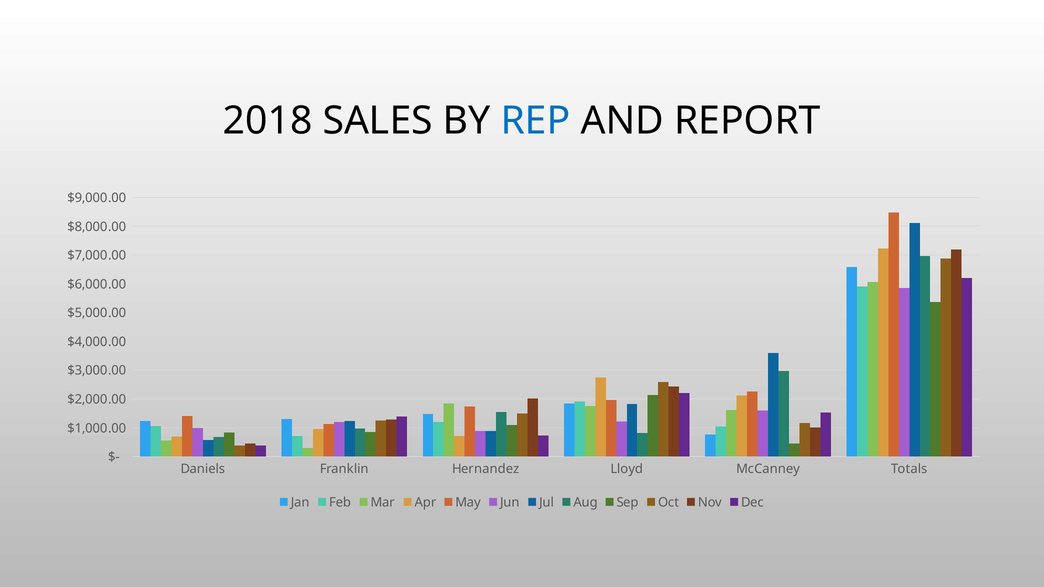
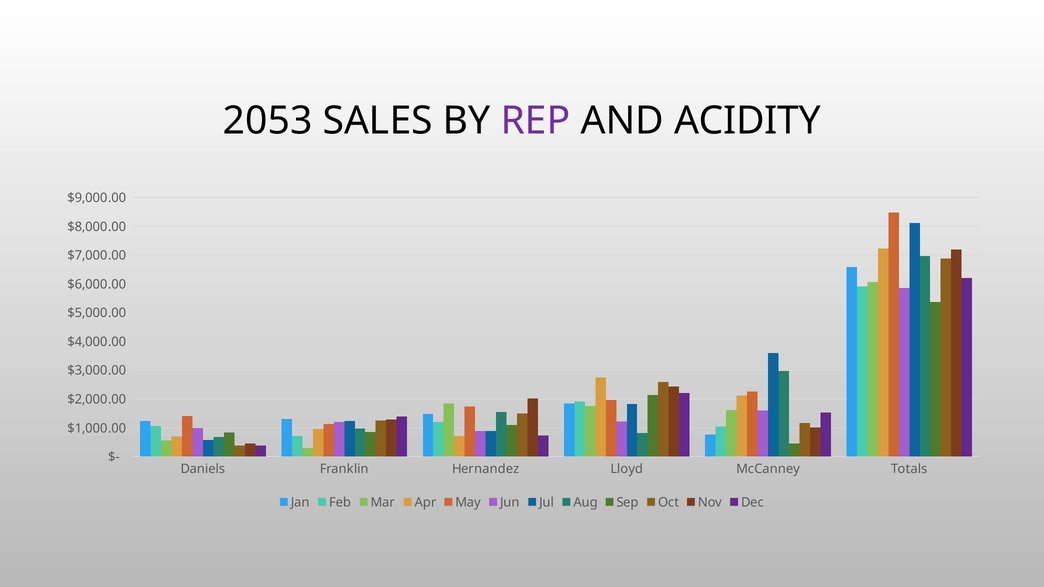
2018: 2018 -> 2053
REP colour: blue -> purple
REPORT: REPORT -> ACIDITY
